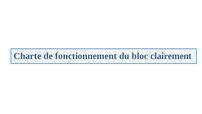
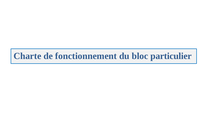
clairement: clairement -> particulier
